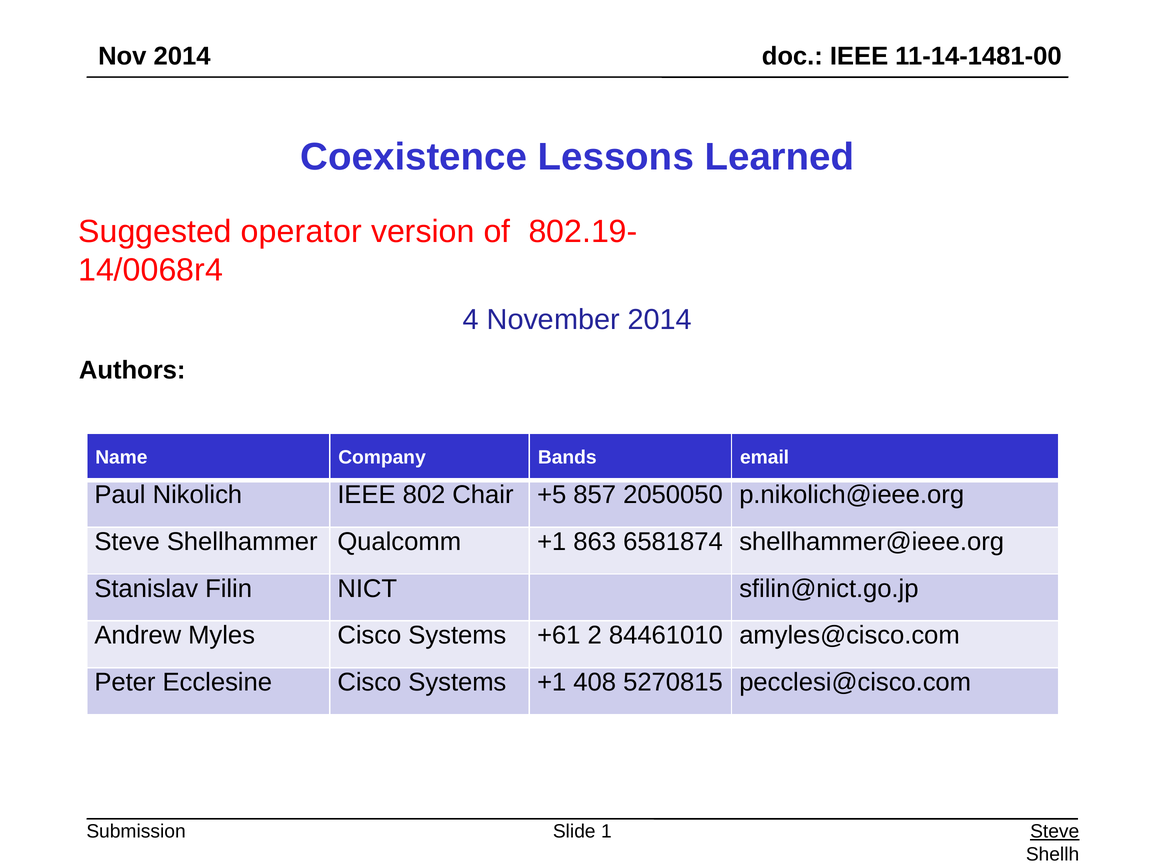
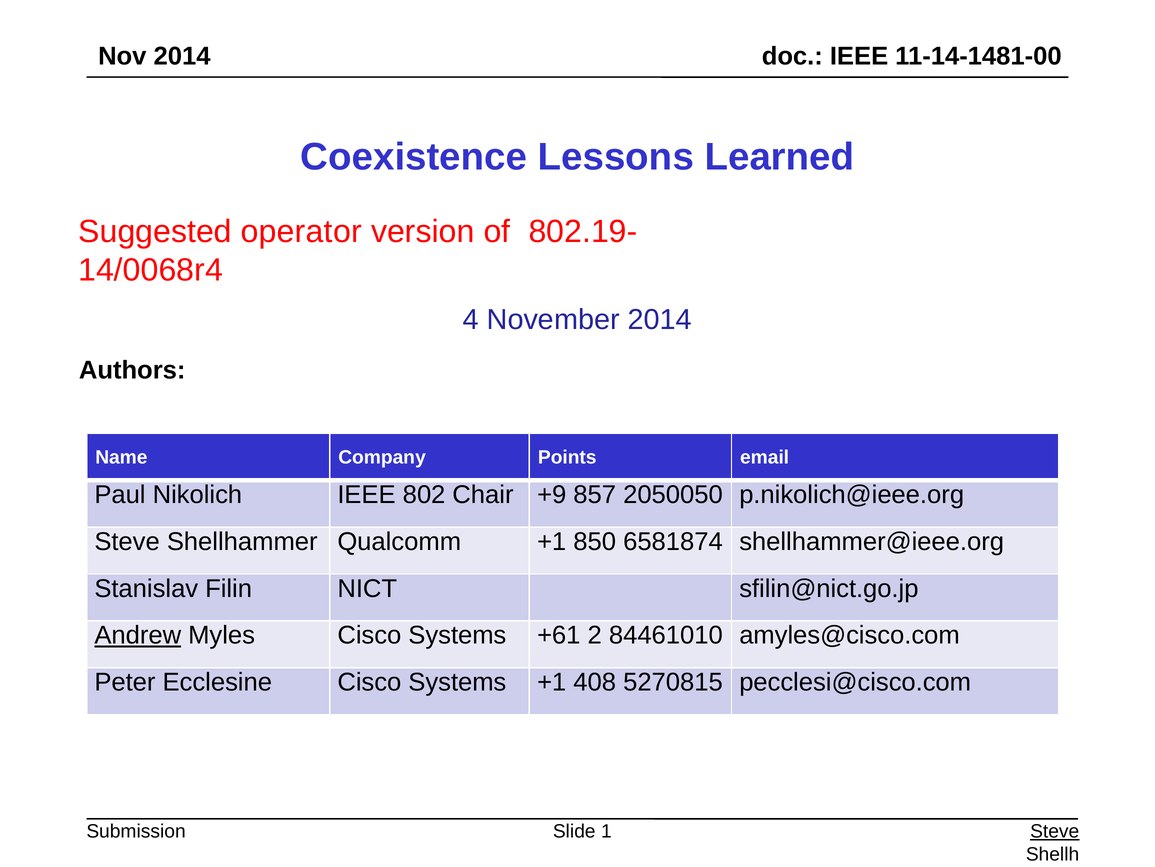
Bands: Bands -> Points
+5: +5 -> +9
863: 863 -> 850
Andrew underline: none -> present
